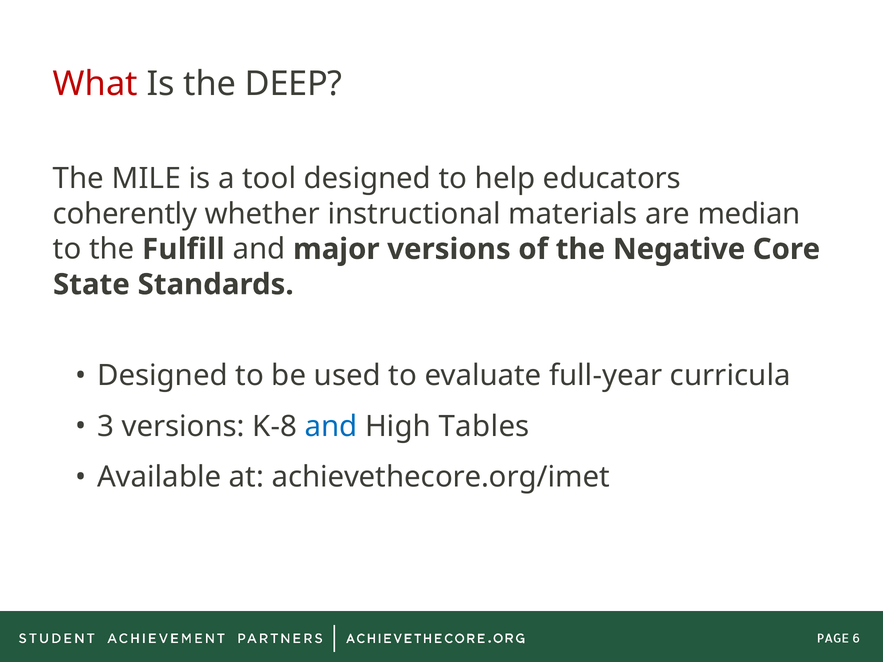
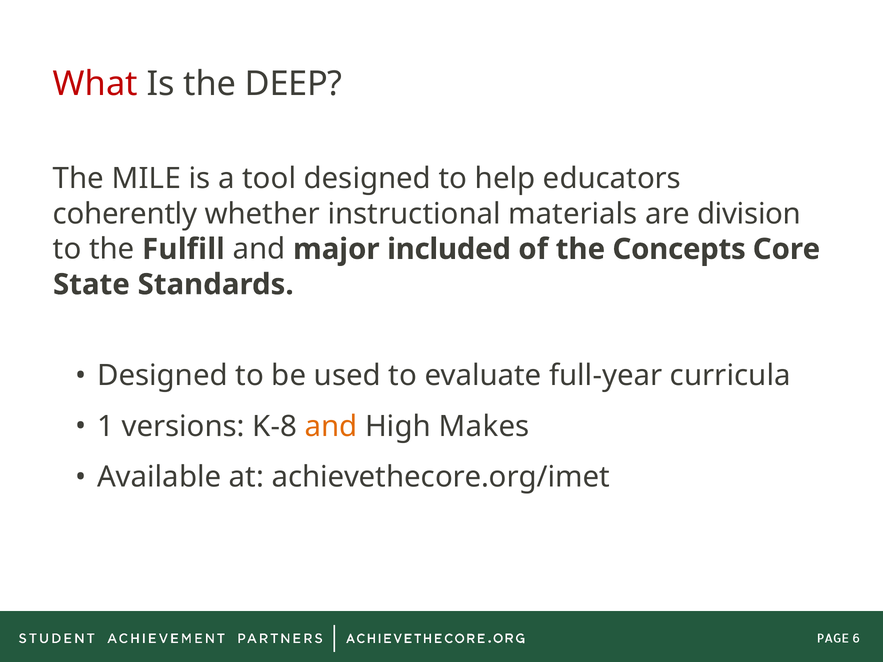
median: median -> division
major versions: versions -> included
Negative: Negative -> Concepts
3: 3 -> 1
and at (331, 427) colour: blue -> orange
Tables: Tables -> Makes
